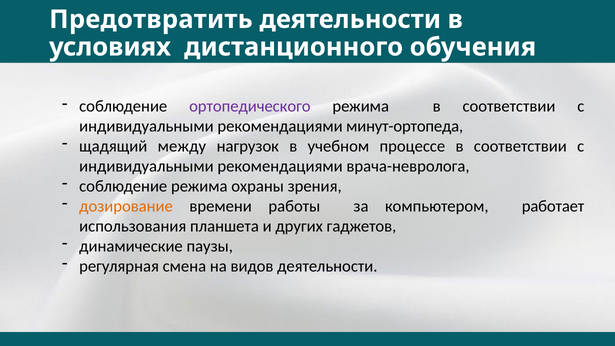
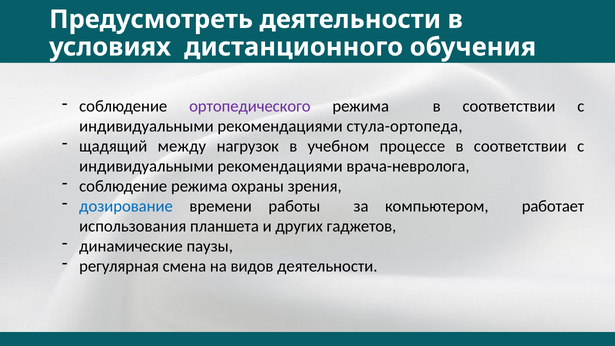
Предотвратить: Предотвратить -> Предусмотреть
минут-ортопеда: минут-ортопеда -> стула-ортопеда
дозирование colour: orange -> blue
